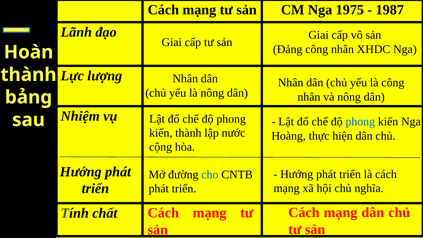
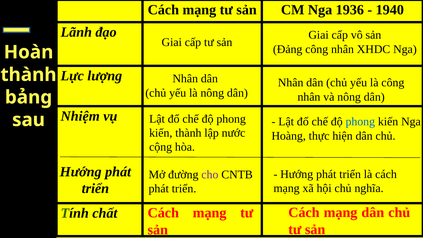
1975: 1975 -> 1936
1987: 1987 -> 1940
cho colour: blue -> purple
